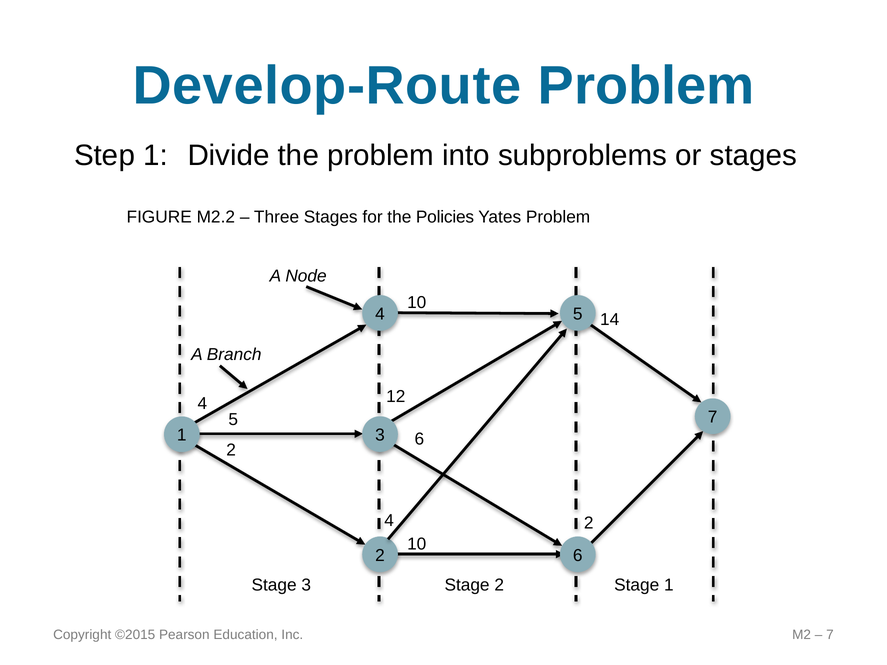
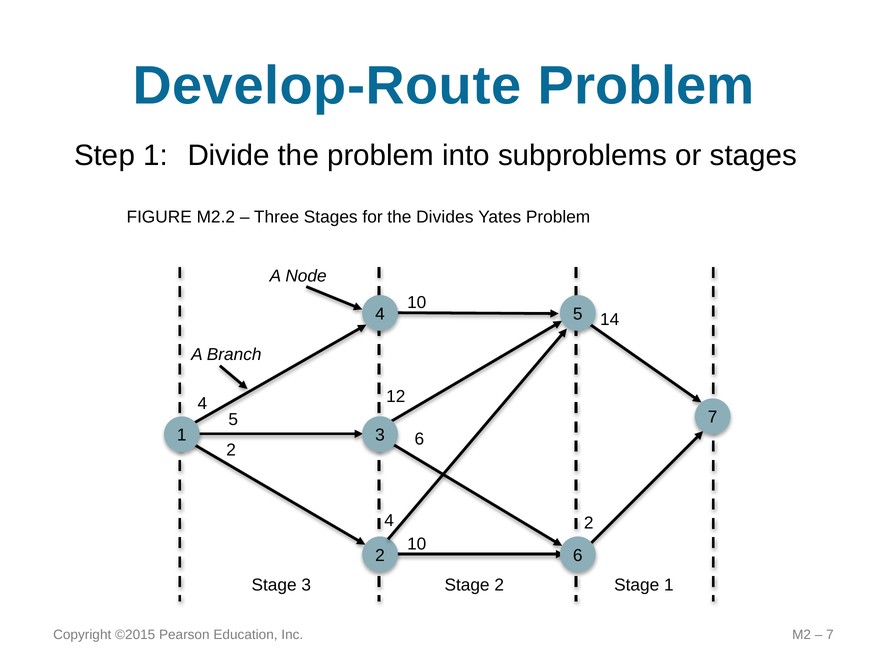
Policies: Policies -> Divides
